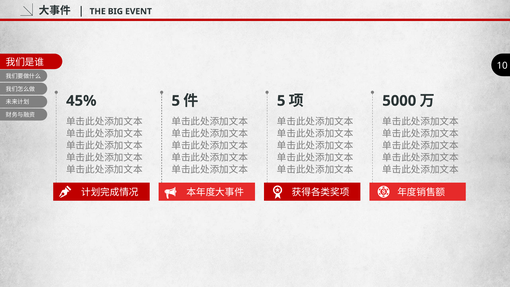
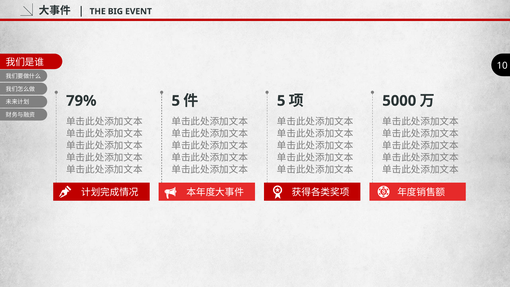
45%: 45% -> 79%
